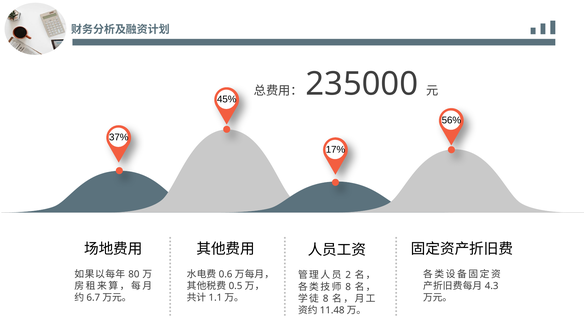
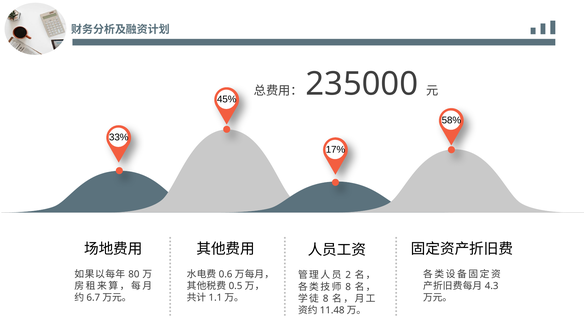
56%: 56% -> 58%
37%: 37% -> 33%
